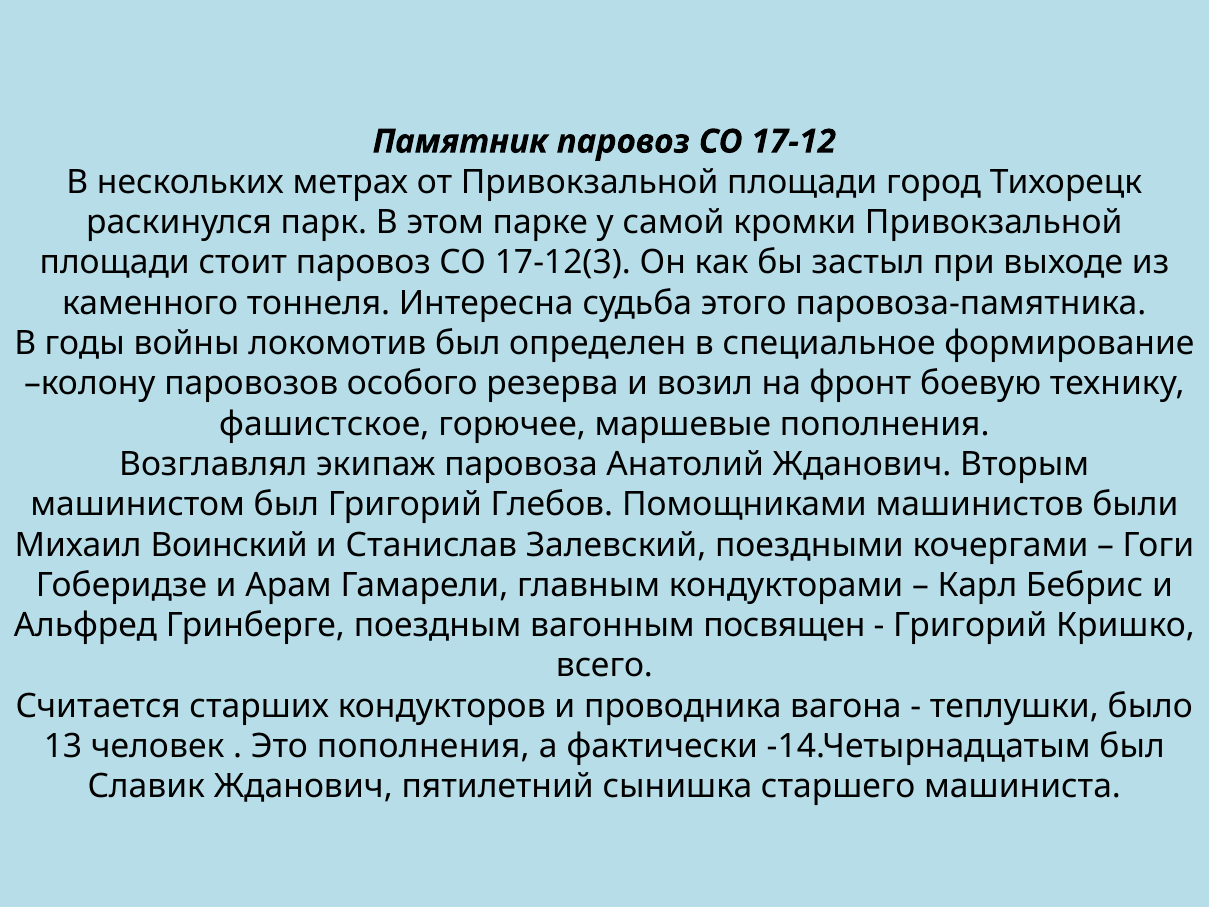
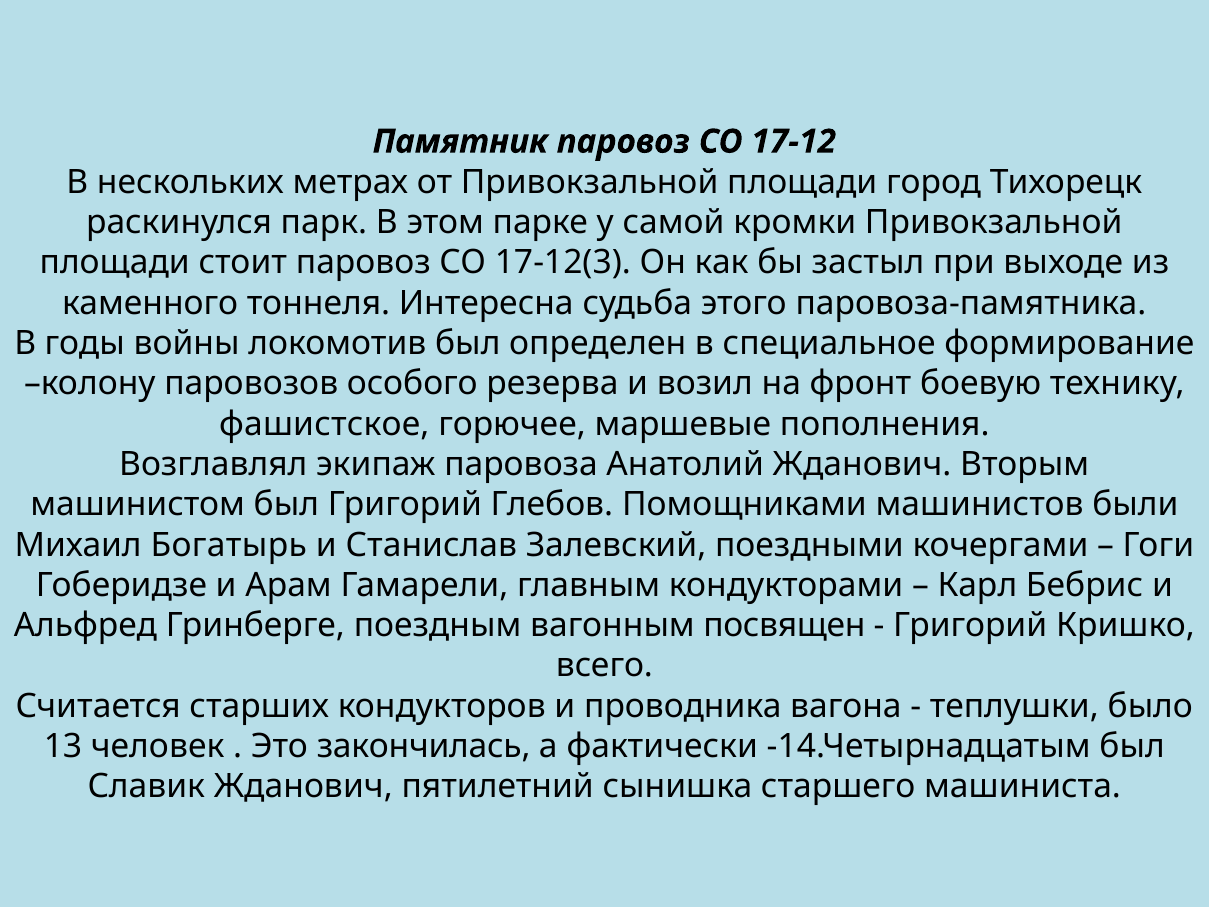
Воинский: Воинский -> Богатырь
Это пополнения: пополнения -> закончилась
